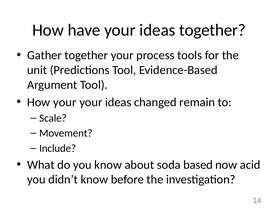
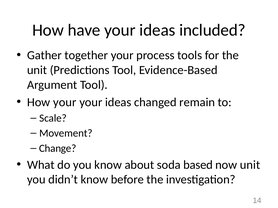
ideas together: together -> included
Include: Include -> Change
now acid: acid -> unit
